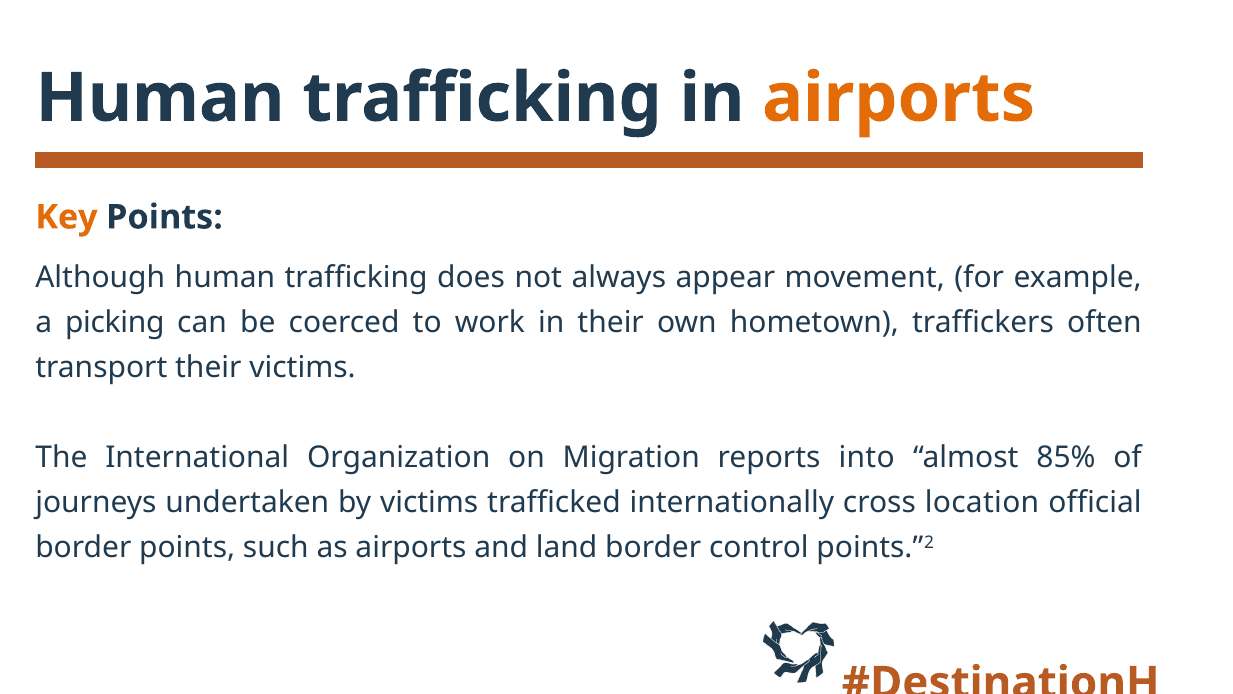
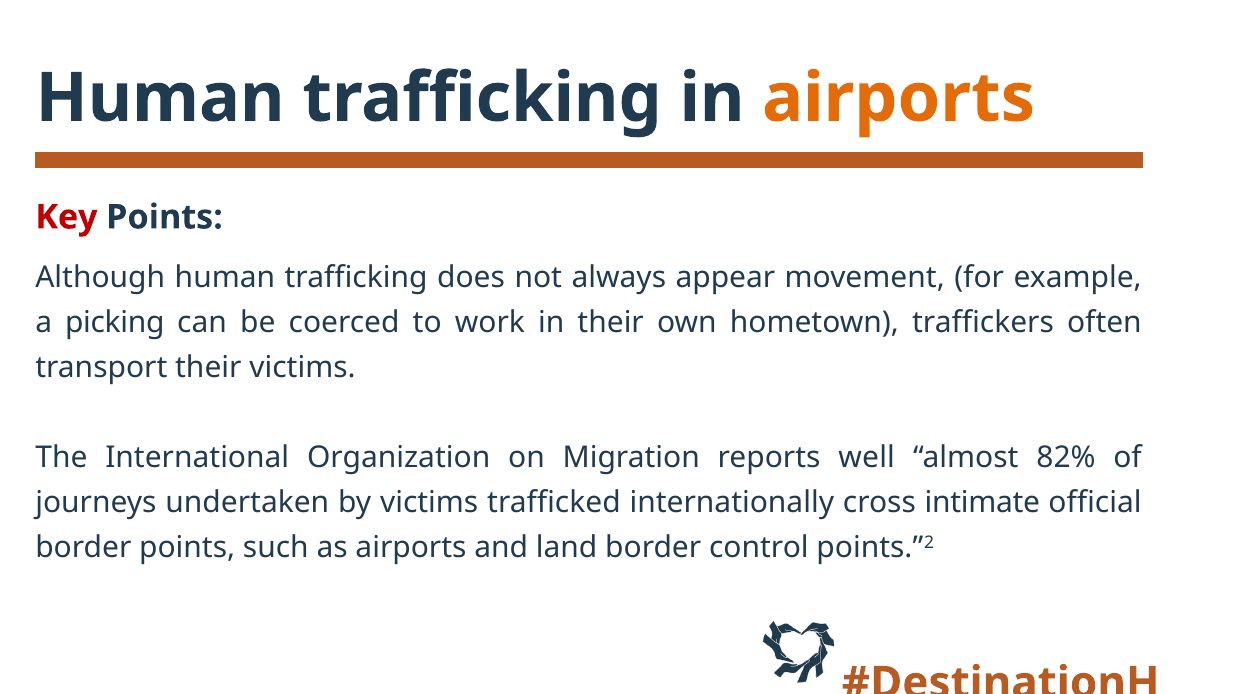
Key colour: orange -> red
into: into -> well
85%: 85% -> 82%
location: location -> intimate
